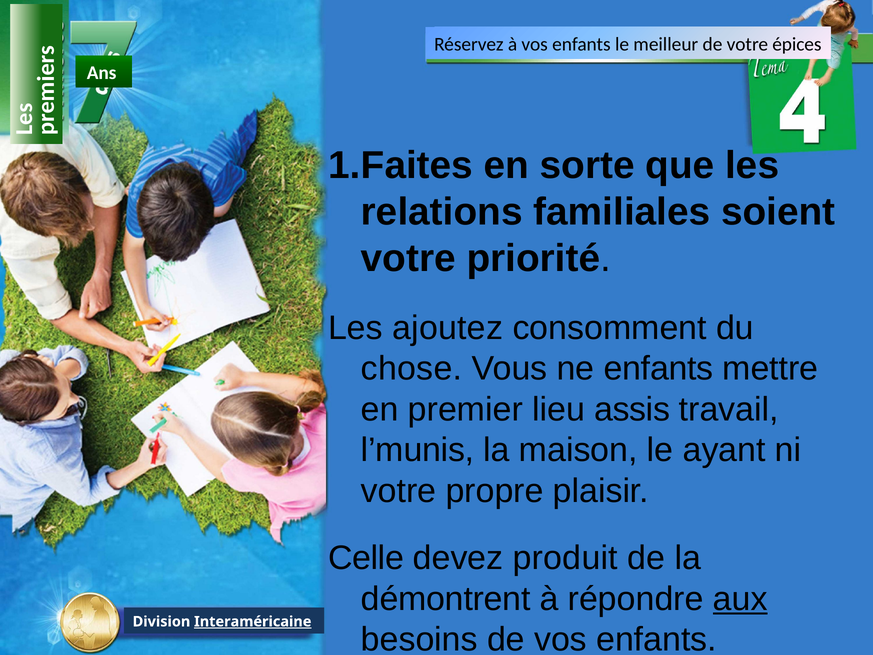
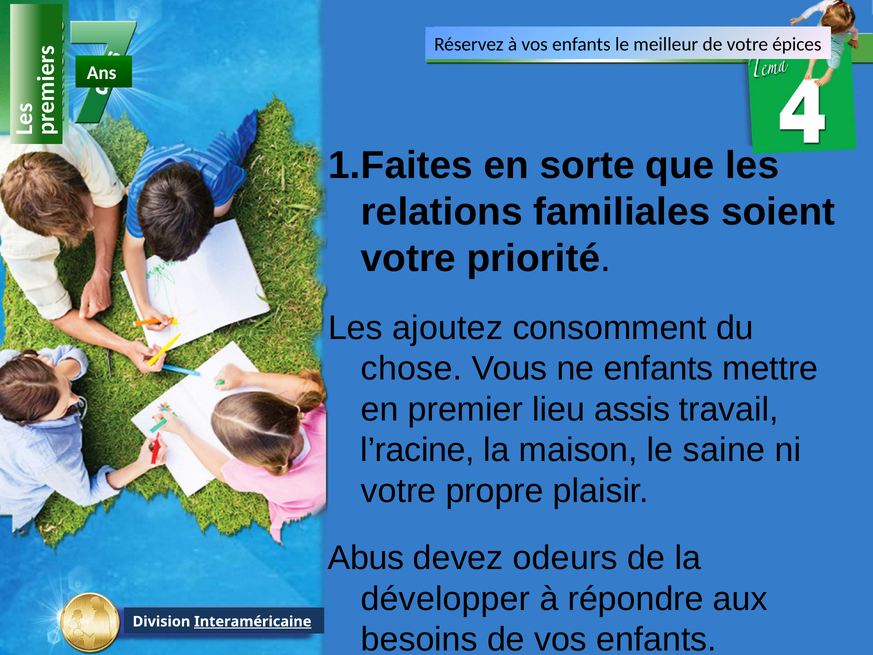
l’munis: l’munis -> l’racine
ayant: ayant -> saine
Celle: Celle -> Abus
produit: produit -> odeurs
démontrent: démontrent -> développer
aux underline: present -> none
